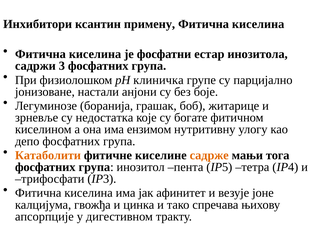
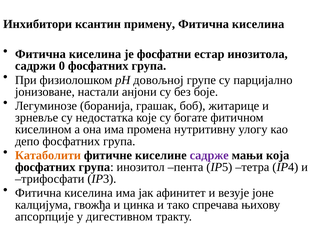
3: 3 -> 0
клиничка: клиничка -> довољној
ензимом: ензимом -> промена
садрже colour: orange -> purple
тога: тога -> која
